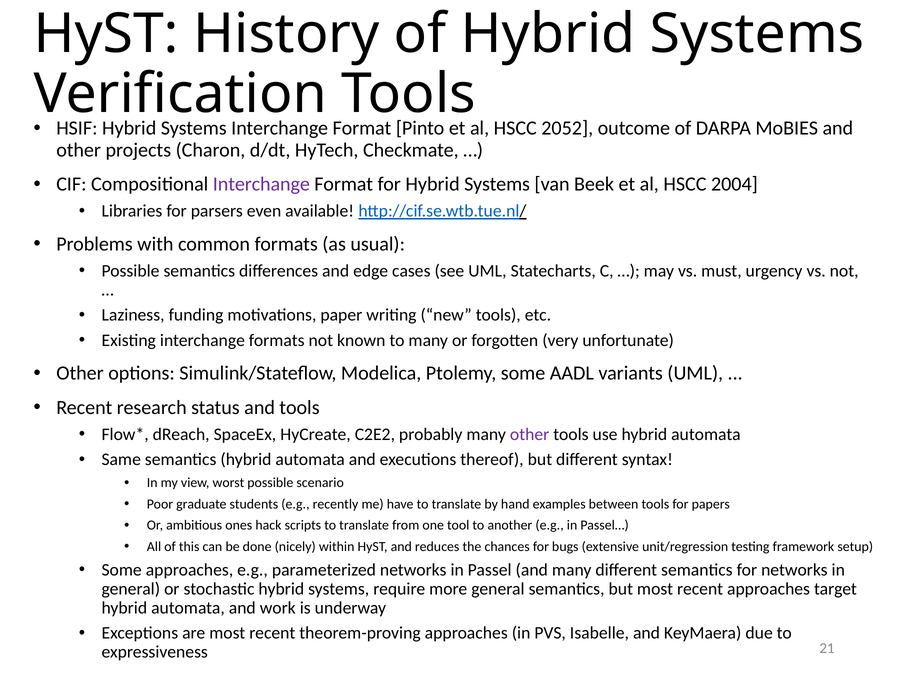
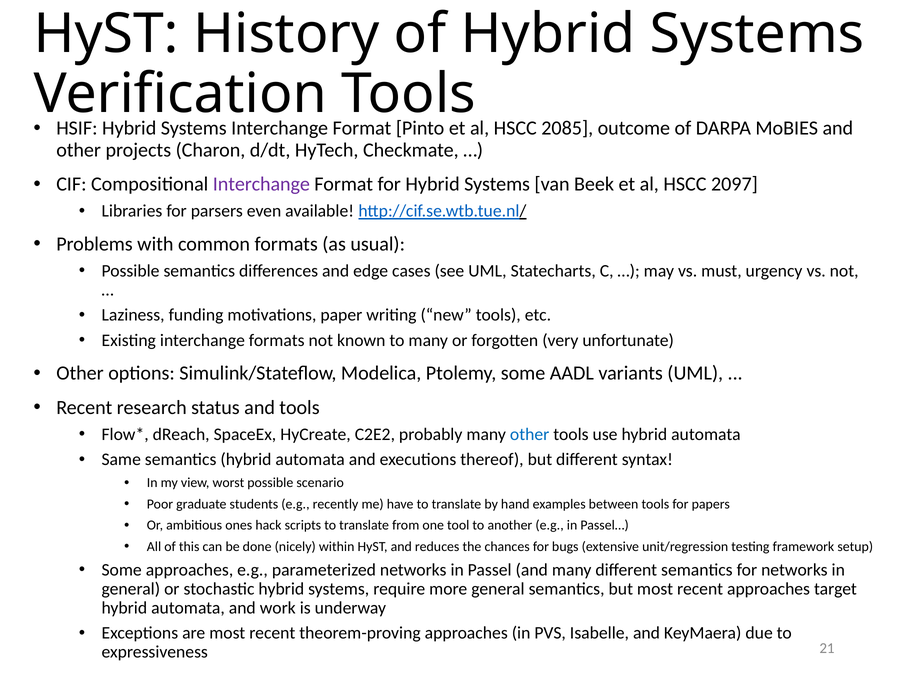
2052: 2052 -> 2085
2004: 2004 -> 2097
other at (530, 435) colour: purple -> blue
